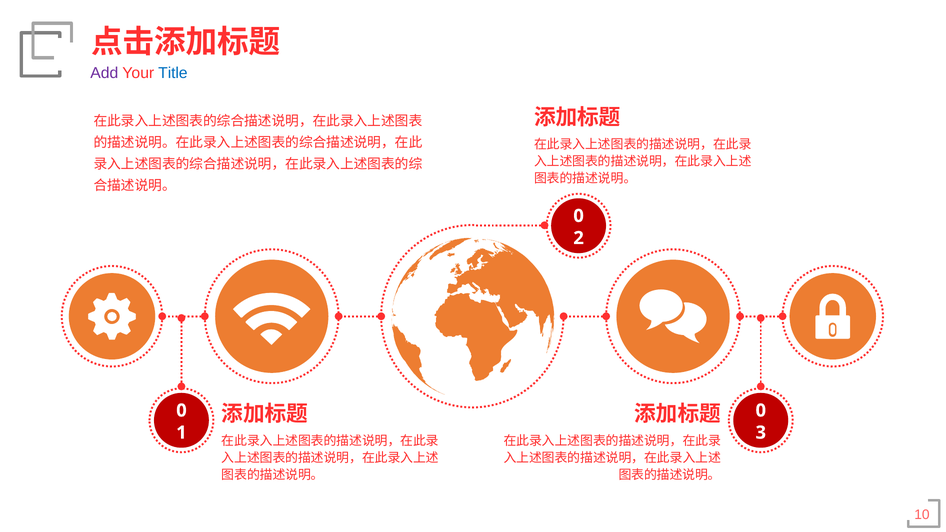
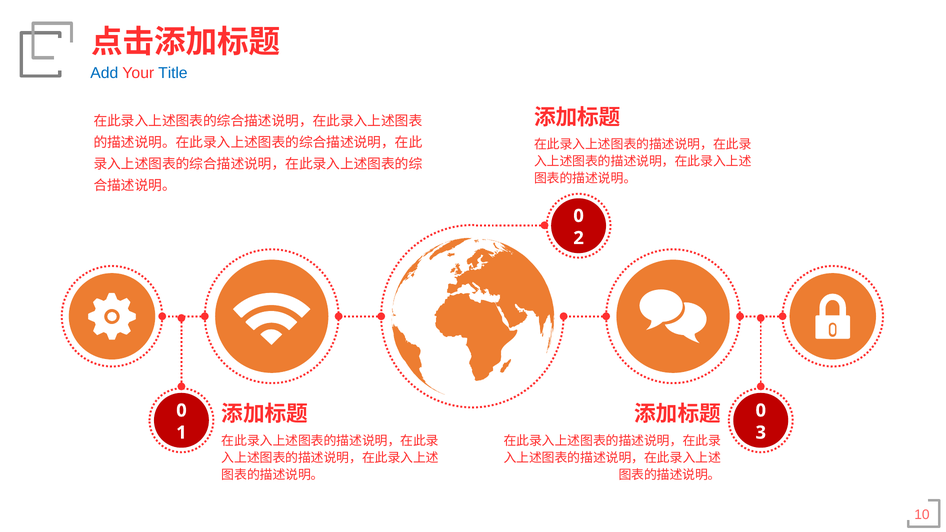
Add colour: purple -> blue
